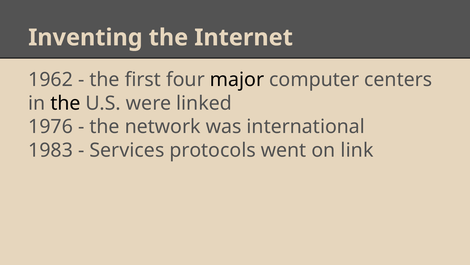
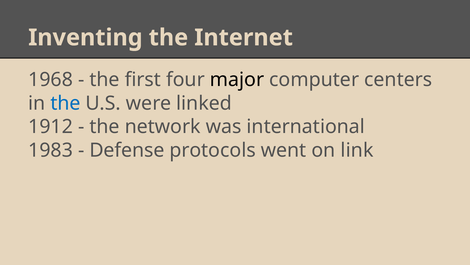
1962: 1962 -> 1968
the at (66, 103) colour: black -> blue
1976: 1976 -> 1912
Services: Services -> Defense
